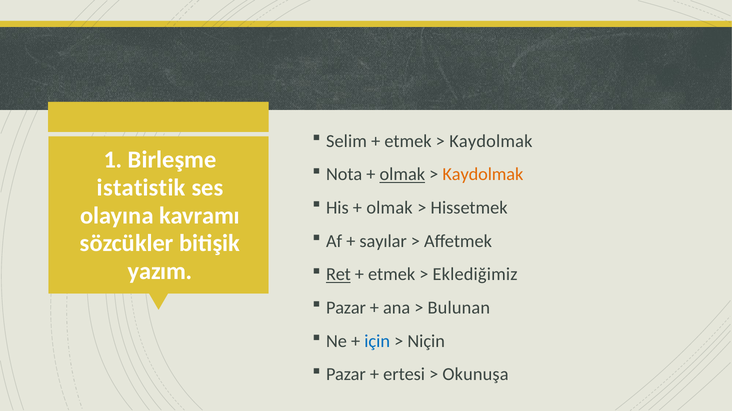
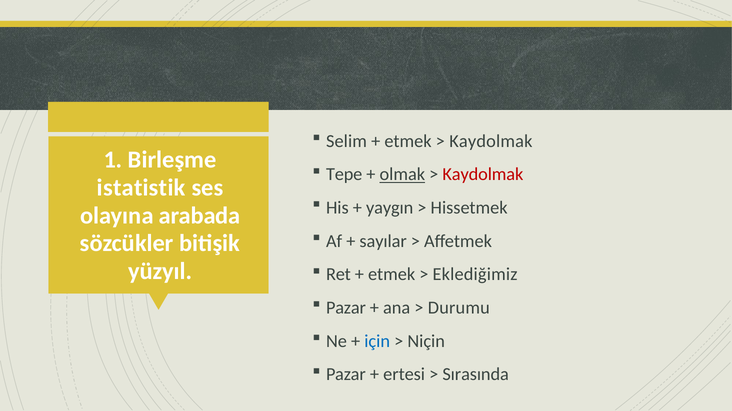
Nota: Nota -> Tepe
Kaydolmak at (483, 175) colour: orange -> red
olmak at (390, 208): olmak -> yaygın
kavramı: kavramı -> arabada
yazım: yazım -> yüzyıl
Ret underline: present -> none
Bulunan: Bulunan -> Durumu
Okunuşa: Okunuşa -> Sırasında
